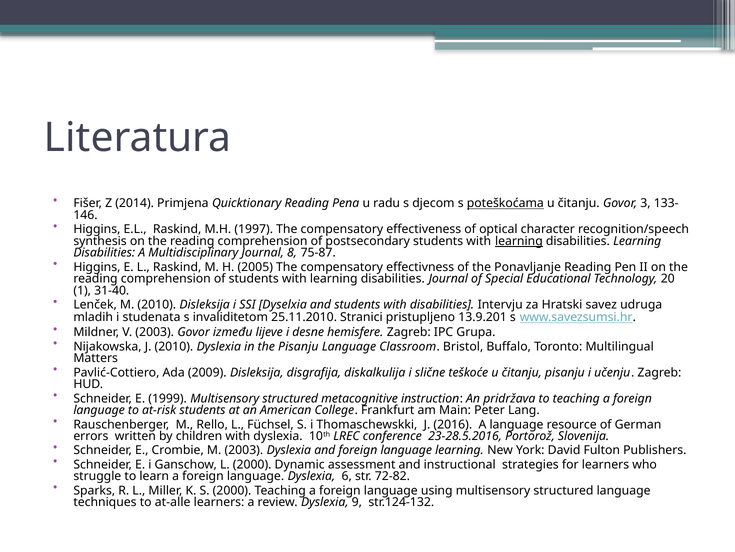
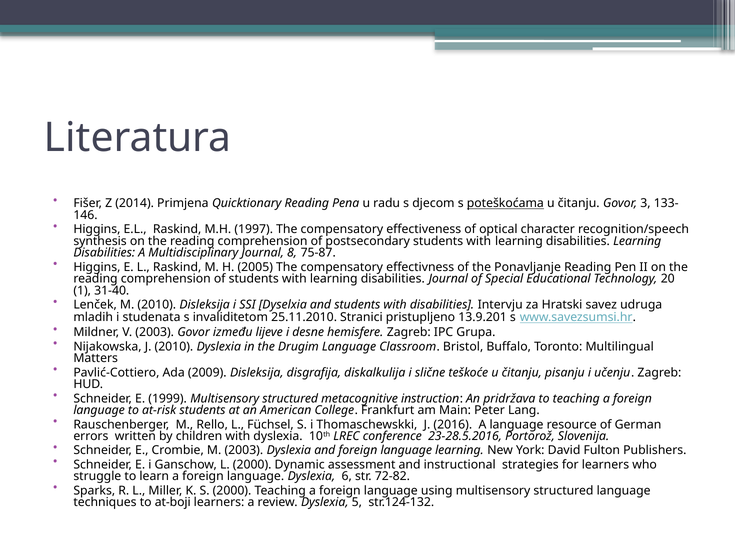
learning at (519, 241) underline: present -> none
the Pisanju: Pisanju -> Drugim
at-alle: at-alle -> at-boji
9: 9 -> 5
